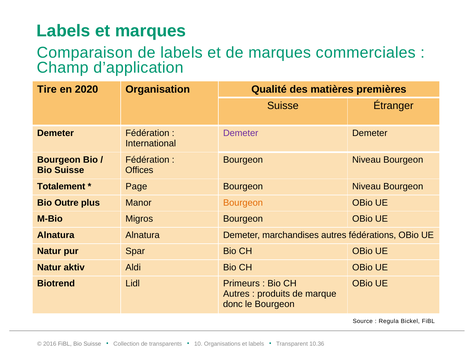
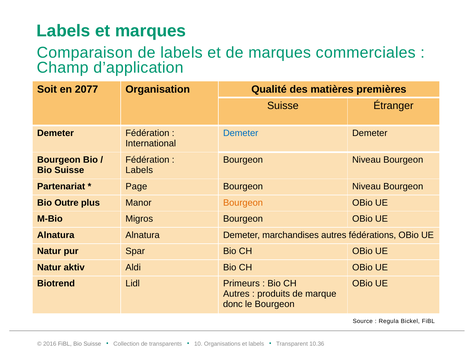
Tire: Tire -> Soit
2020: 2020 -> 2077
Demeter at (241, 133) colour: purple -> blue
Offices at (139, 170): Offices -> Labels
Totalement: Totalement -> Partenariat
